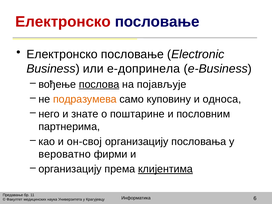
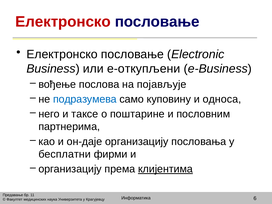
е-допринела: е-допринела -> е-откупљени
послова underline: present -> none
подразумева colour: orange -> blue
знате: знате -> таксе
он-свој: он-свој -> он-даје
вероватно: вероватно -> бесплатни
